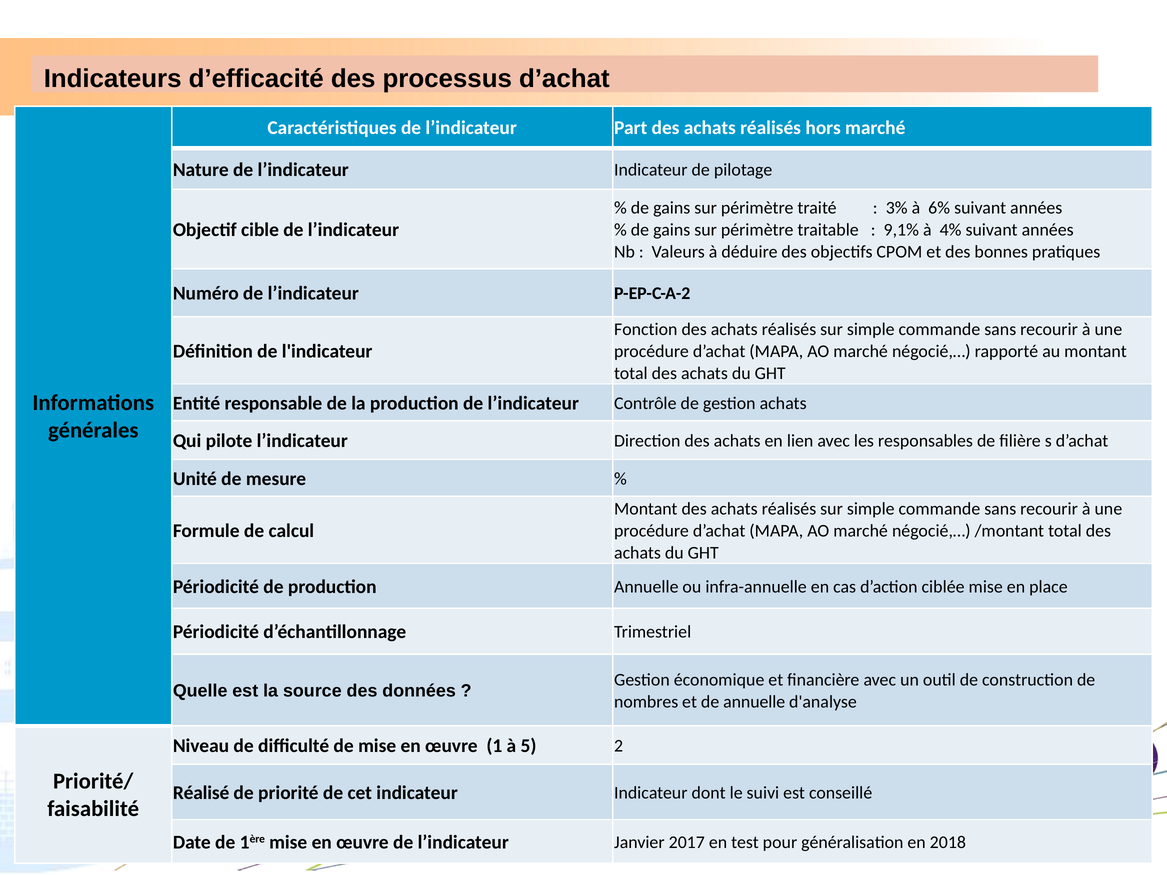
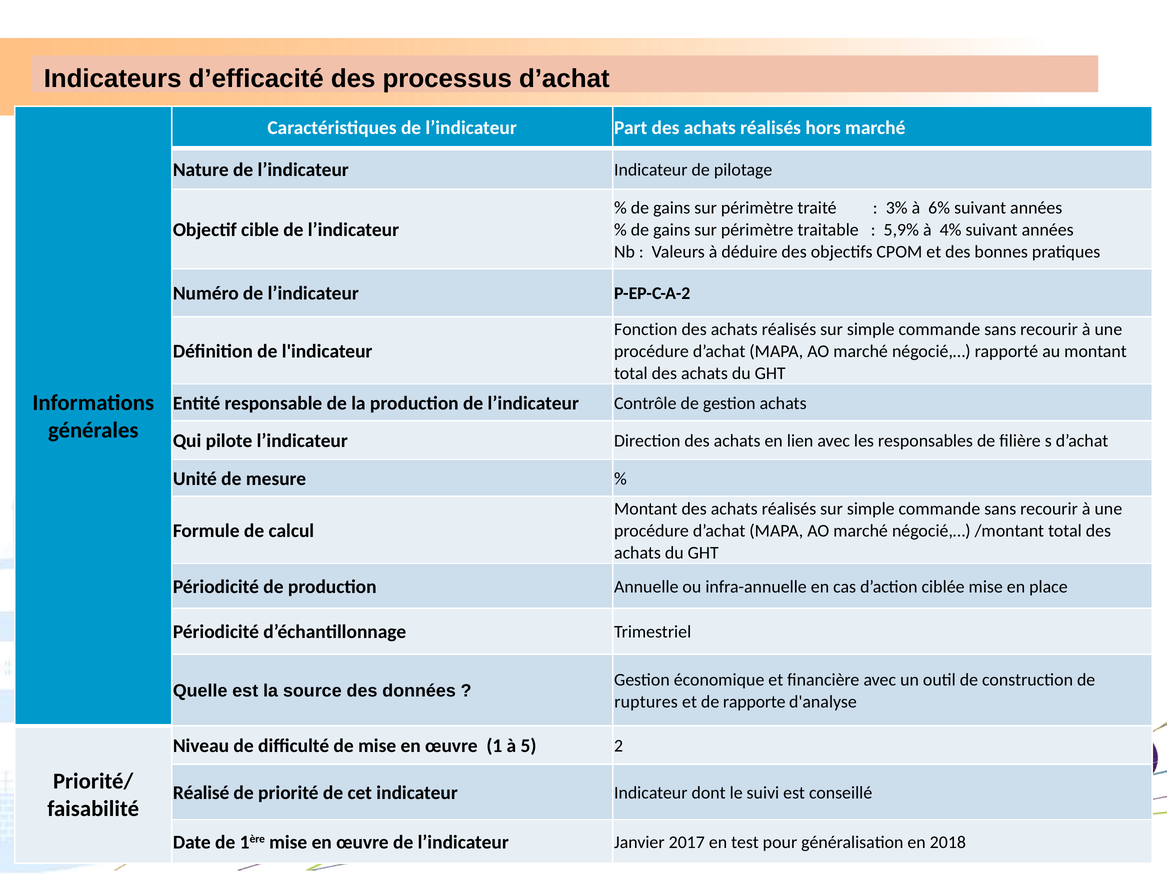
9,1%: 9,1% -> 5,9%
nombres: nombres -> ruptures
de annuelle: annuelle -> rapporte
